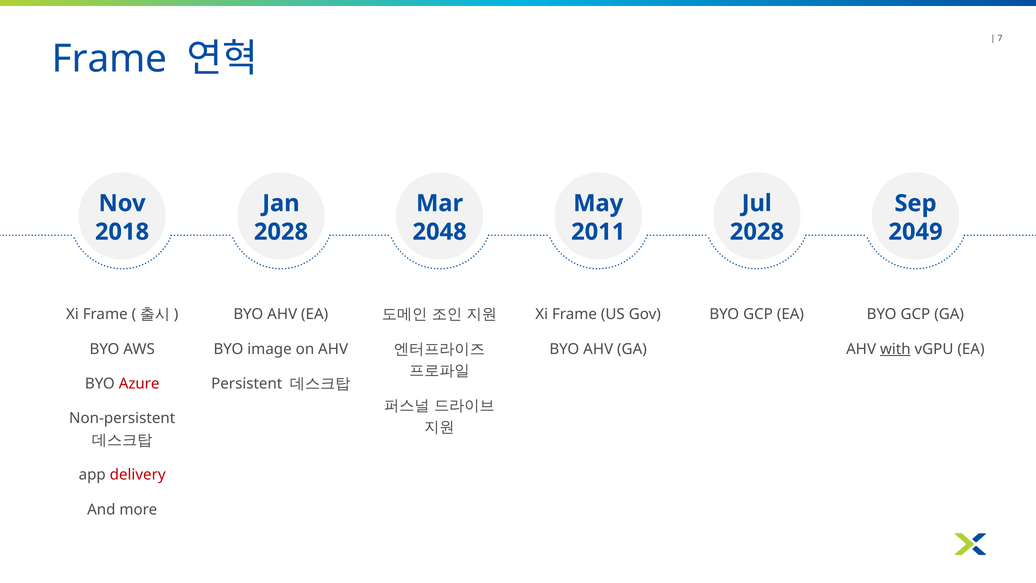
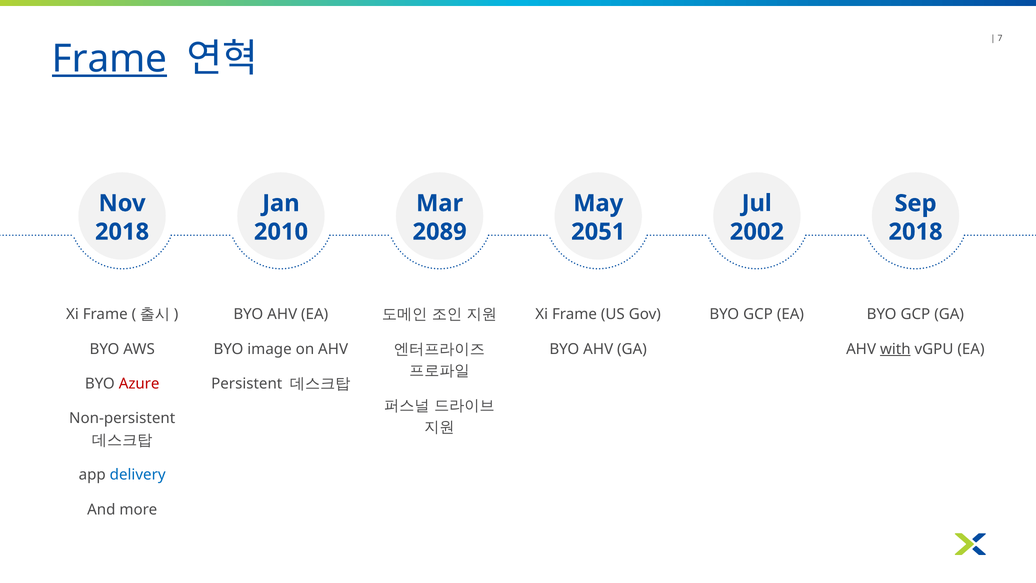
Frame at (110, 59) underline: none -> present
2028 at (281, 232): 2028 -> 2010
2048: 2048 -> 2089
2011: 2011 -> 2051
2028 at (757, 232): 2028 -> 2002
2049 at (916, 232): 2049 -> 2018
delivery colour: red -> blue
